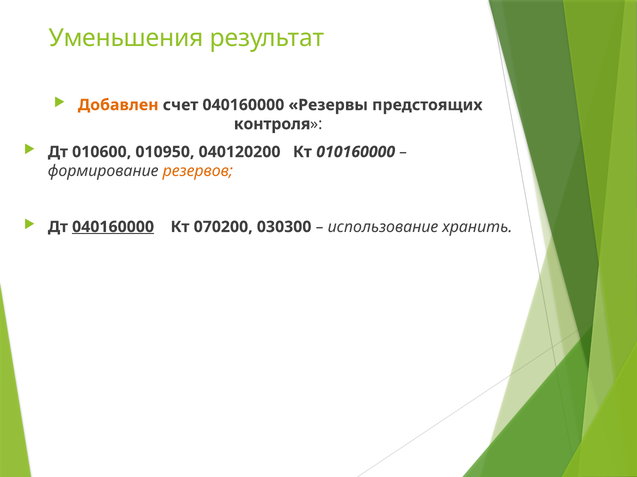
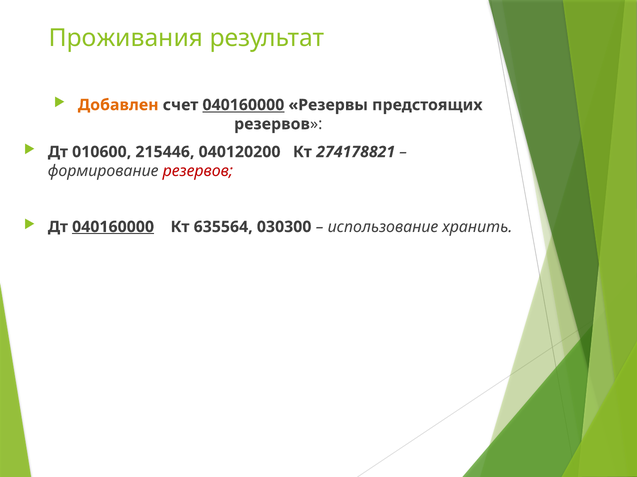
Уменьшения: Уменьшения -> Проживания
040160000 at (243, 105) underline: none -> present
контроля at (272, 124): контроля -> резервов
010950: 010950 -> 215446
010160000: 010160000 -> 274178821
резервов at (198, 171) colour: orange -> red
070200: 070200 -> 635564
